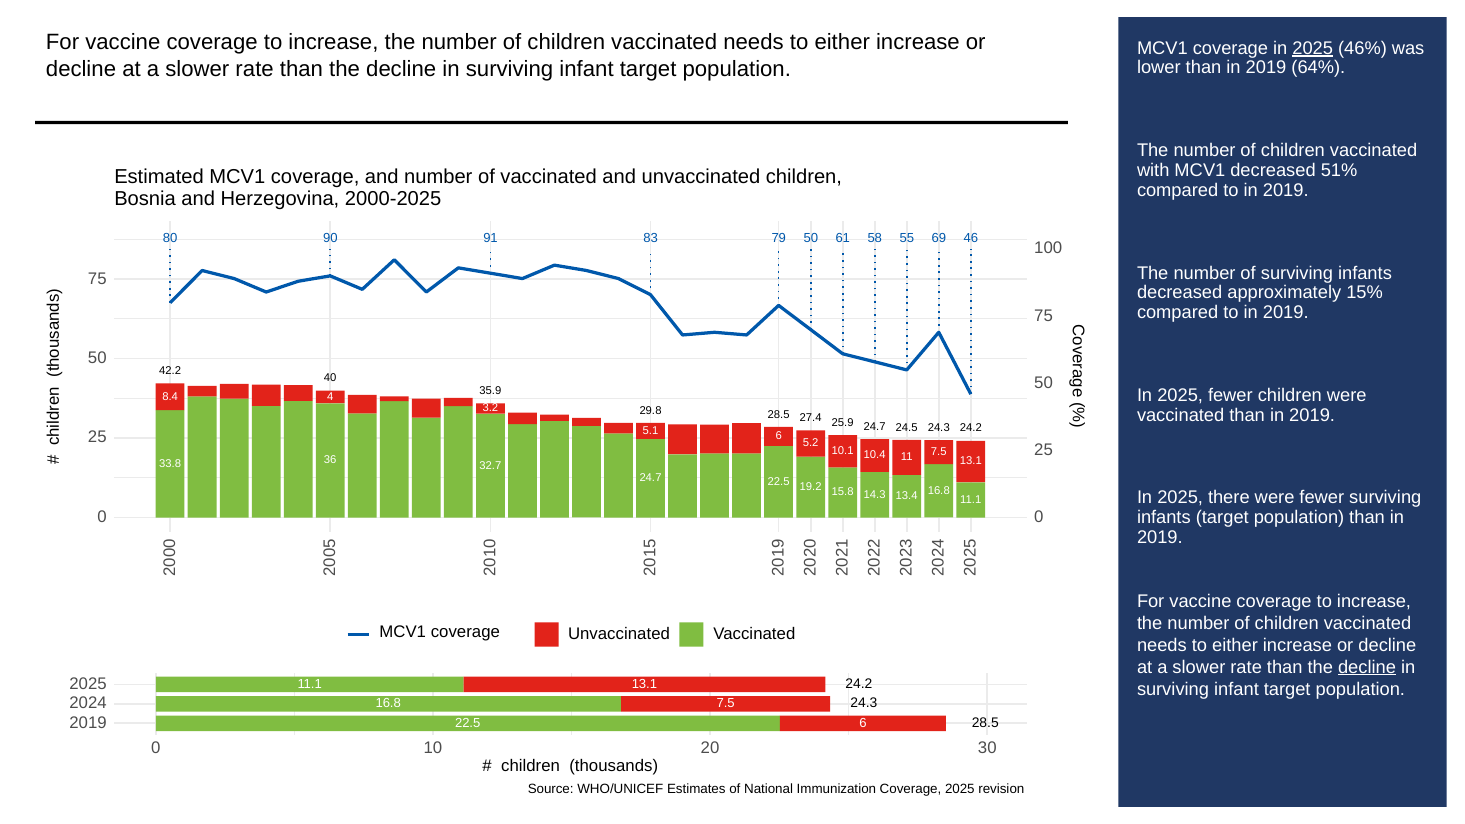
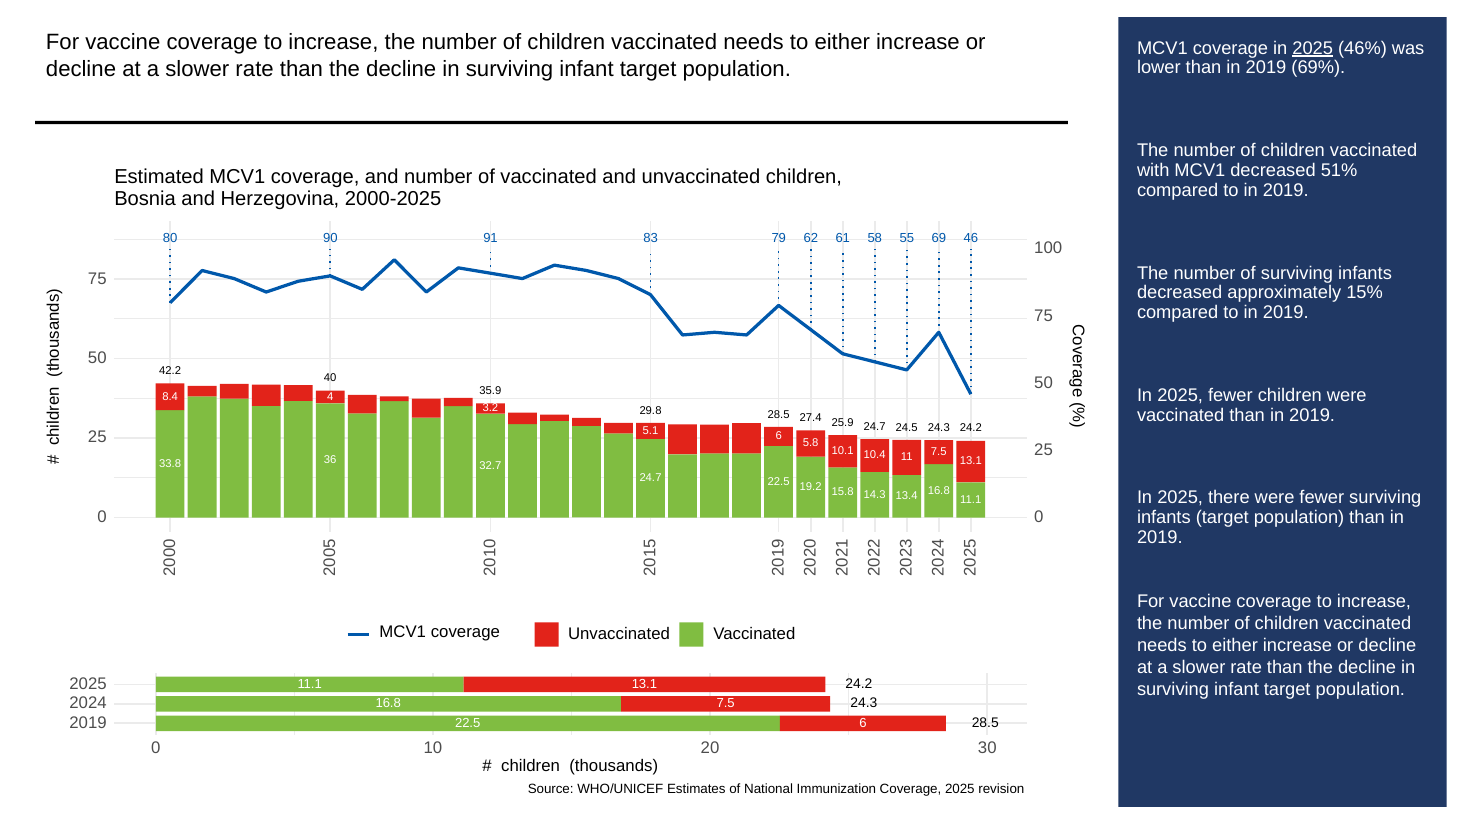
64%: 64% -> 69%
79 50: 50 -> 62
5.2: 5.2 -> 5.8
decline at (1367, 667) underline: present -> none
